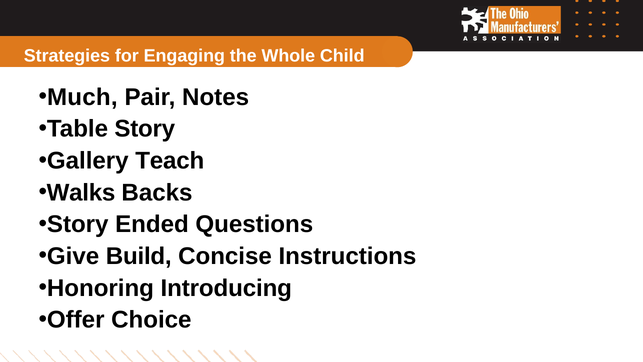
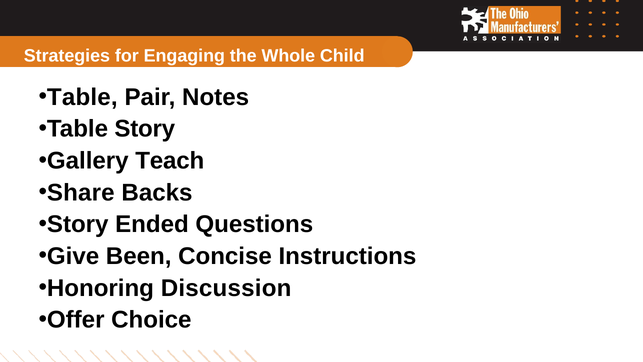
Much at (82, 97): Much -> Table
Walks: Walks -> Share
Build: Build -> Been
Introducing: Introducing -> Discussion
